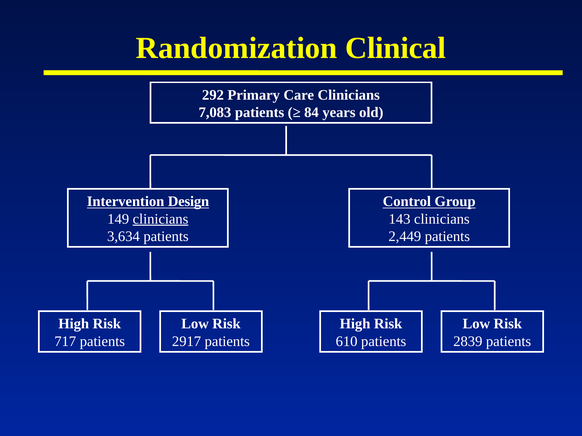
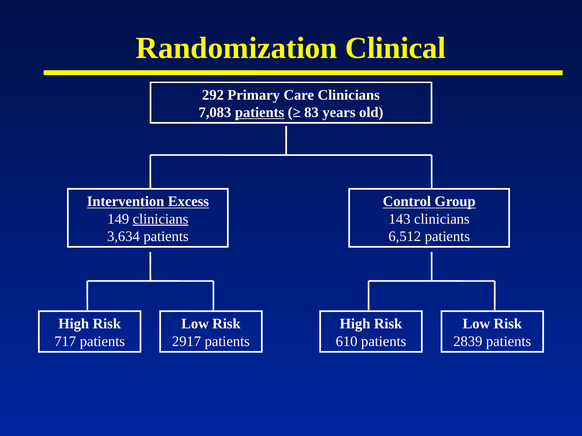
patients at (260, 112) underline: none -> present
84: 84 -> 83
Design: Design -> Excess
2,449: 2,449 -> 6,512
